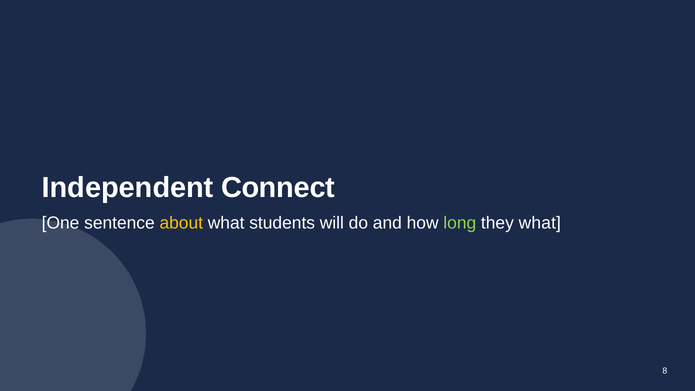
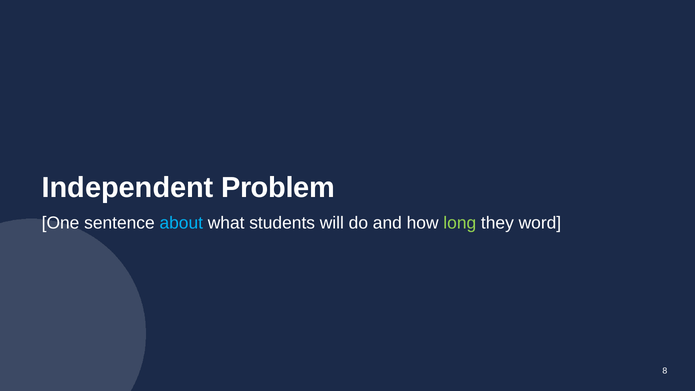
Connect: Connect -> Problem
about colour: yellow -> light blue
they what: what -> word
